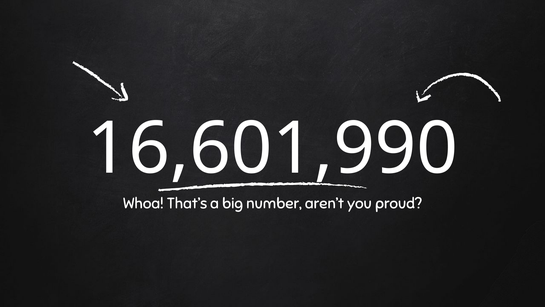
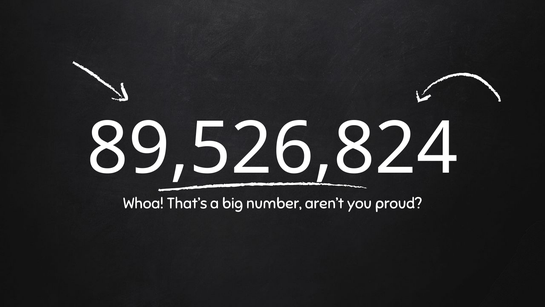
16,601,990: 16,601,990 -> 89,526,824
